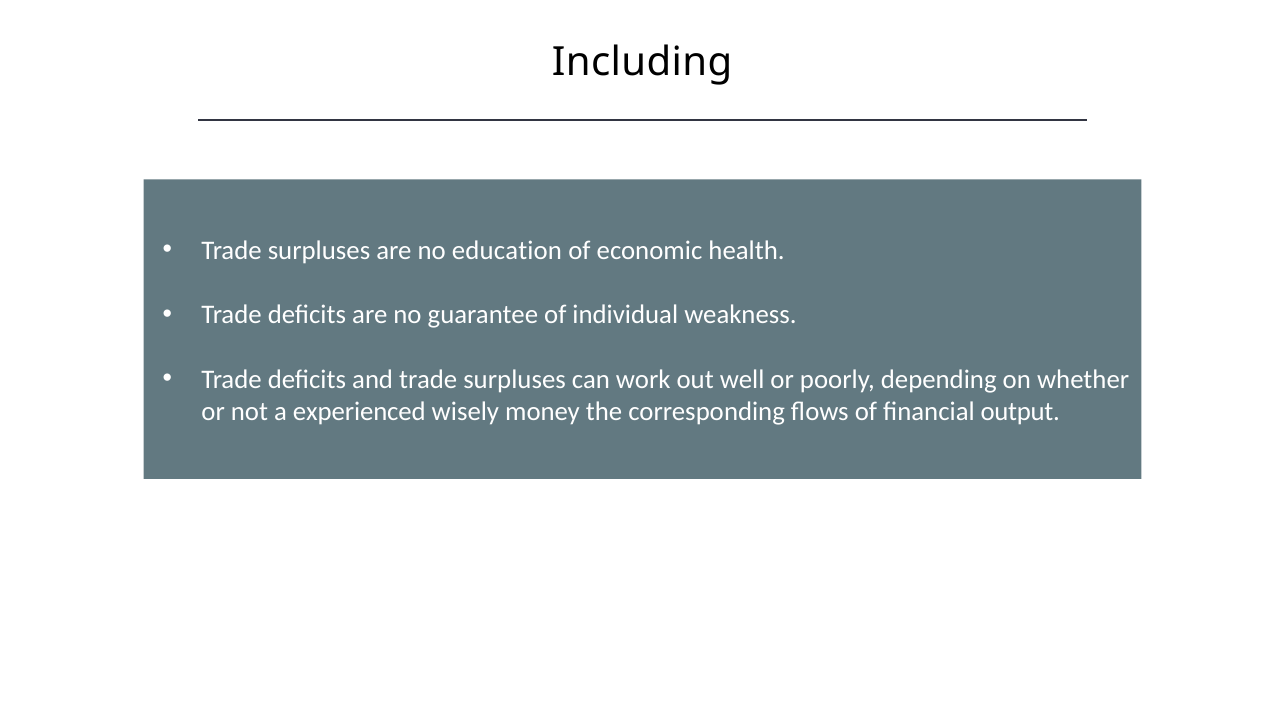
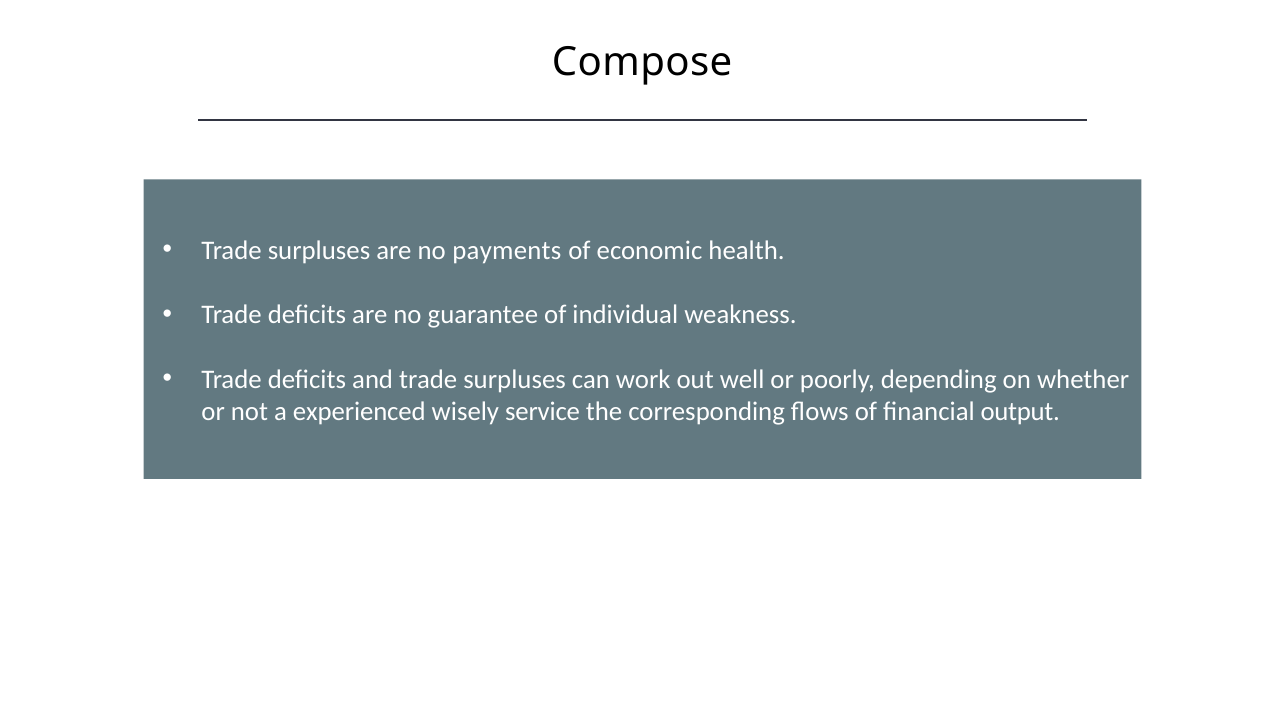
Including: Including -> Compose
education: education -> payments
money: money -> service
